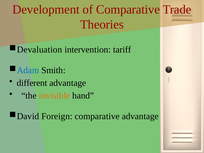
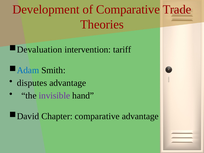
different: different -> disputes
invisible colour: orange -> purple
Foreign: Foreign -> Chapter
